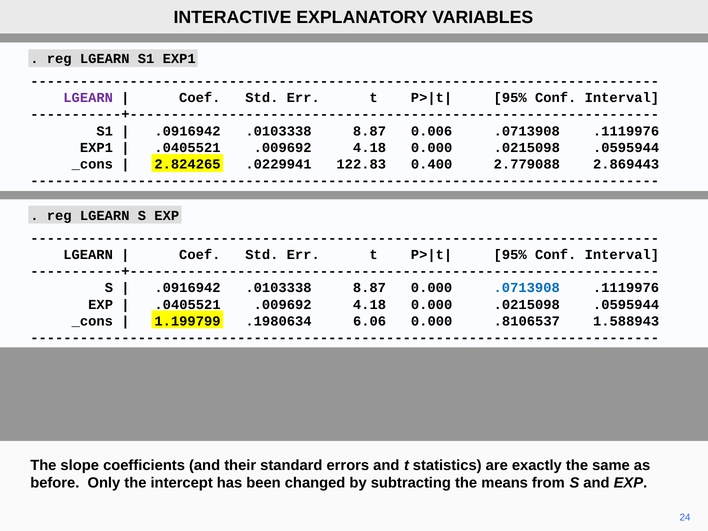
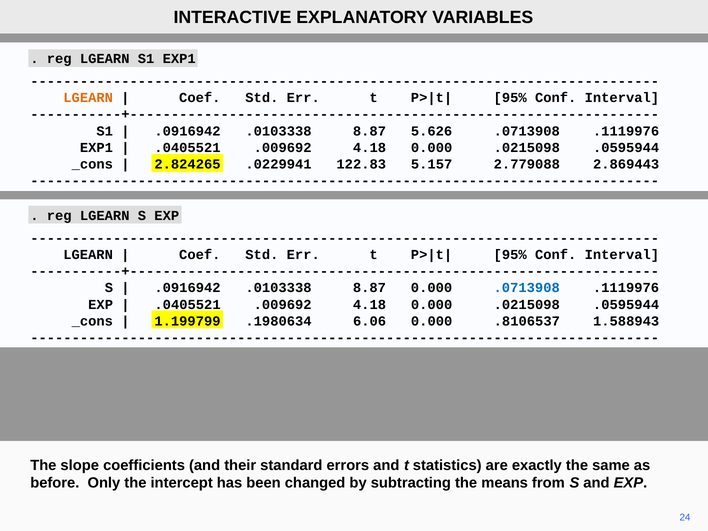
LGEARN at (88, 98) colour: purple -> orange
0.006: 0.006 -> 5.626
0.400: 0.400 -> 5.157
